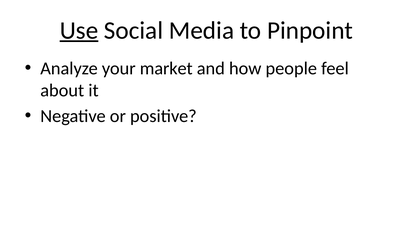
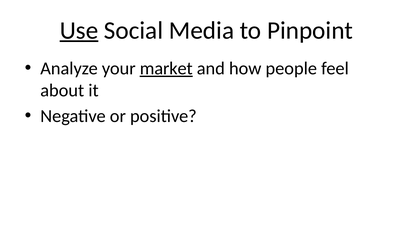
market underline: none -> present
